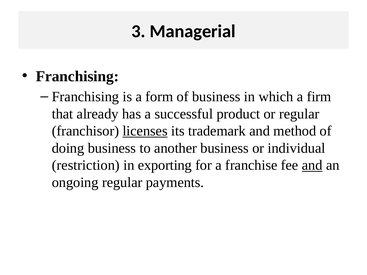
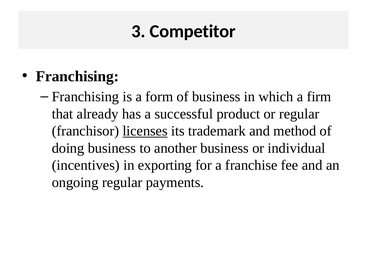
Managerial: Managerial -> Competitor
restriction: restriction -> incentives
and at (312, 165) underline: present -> none
